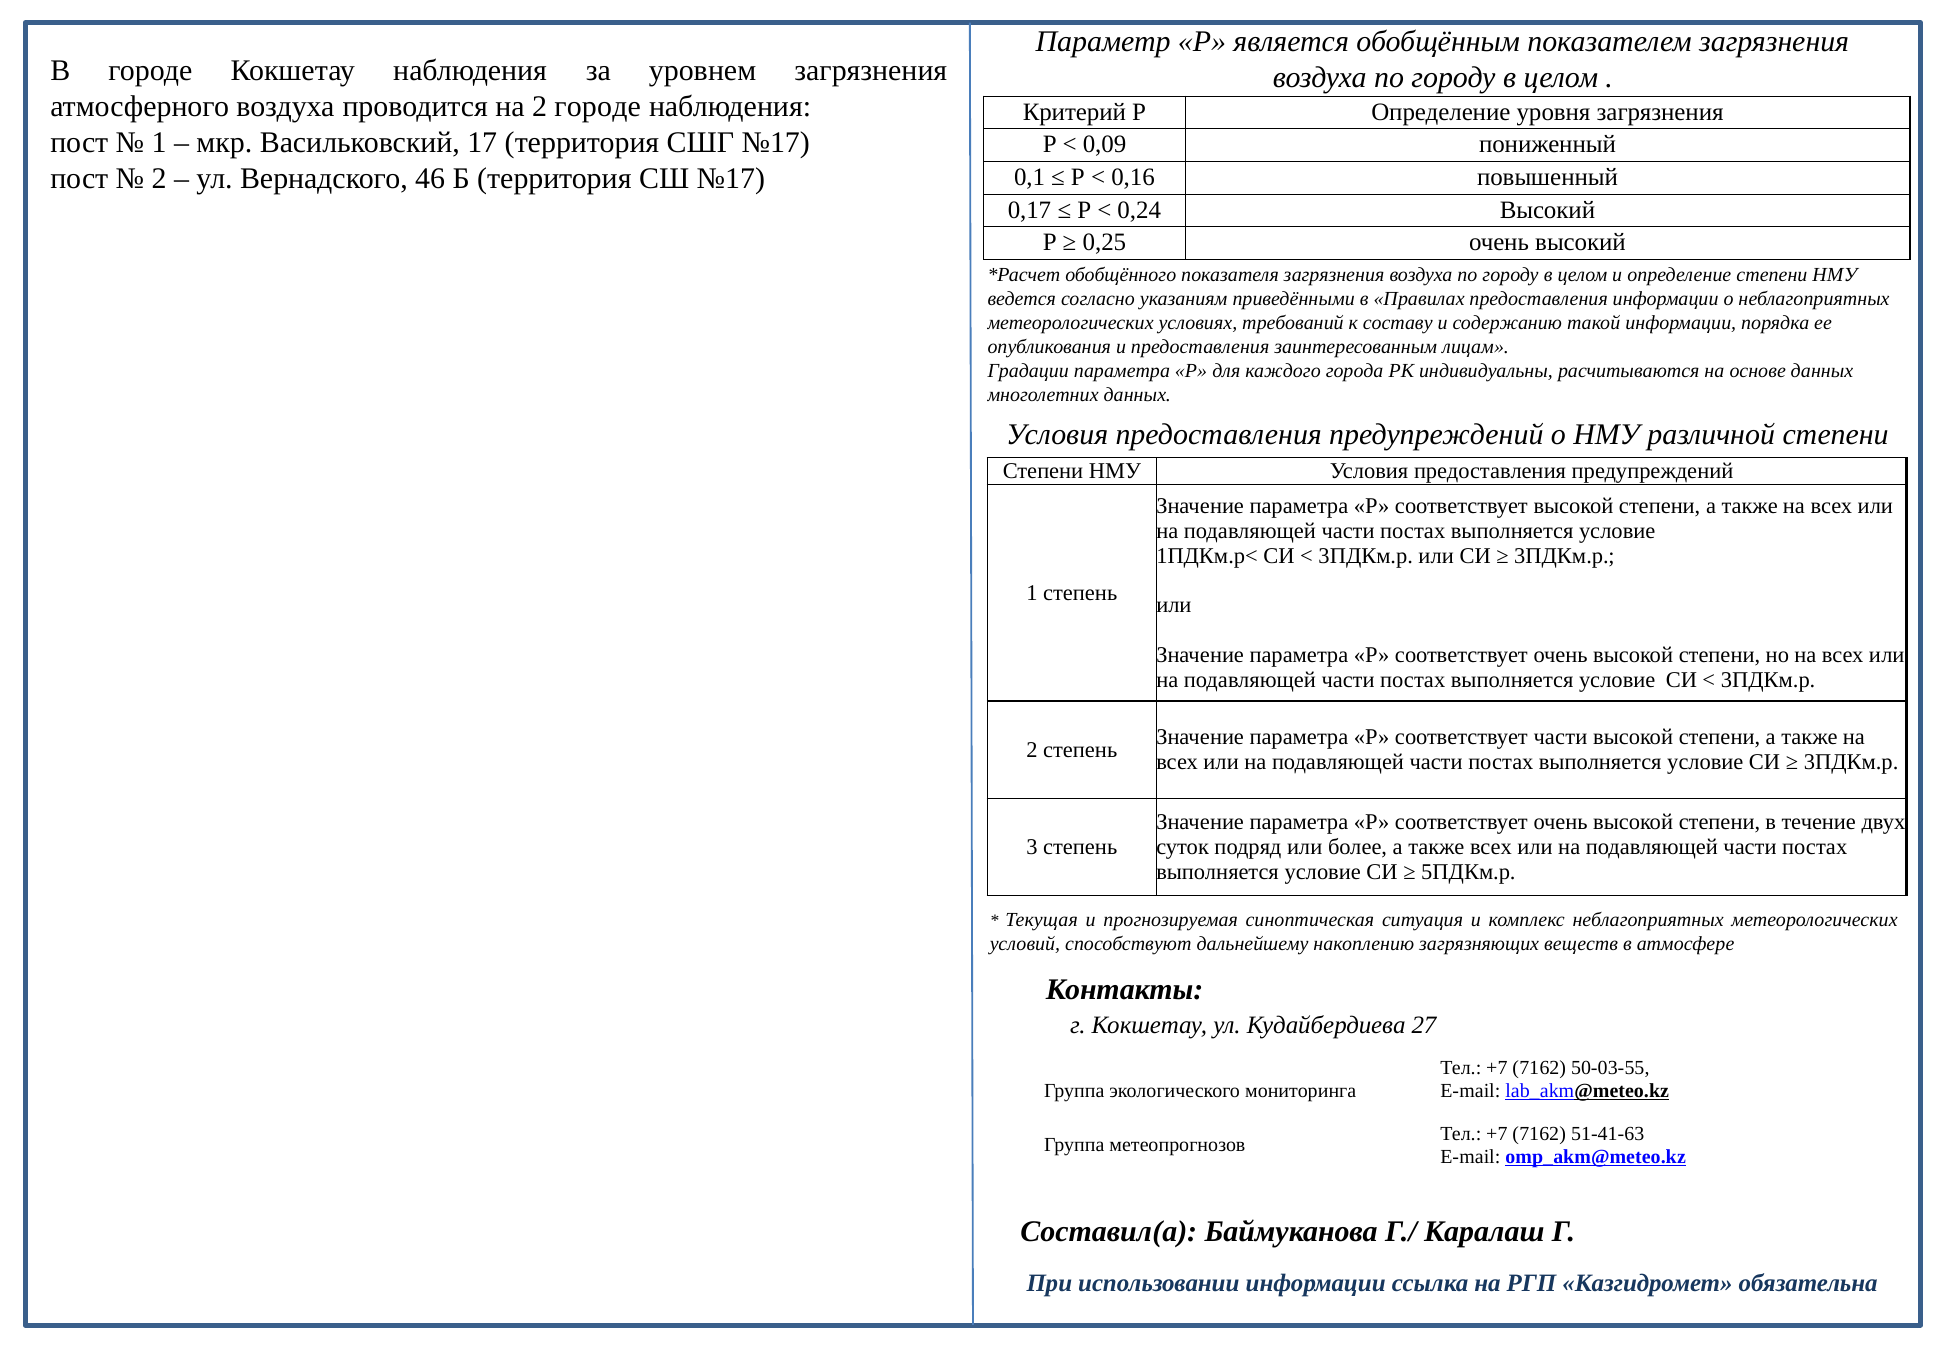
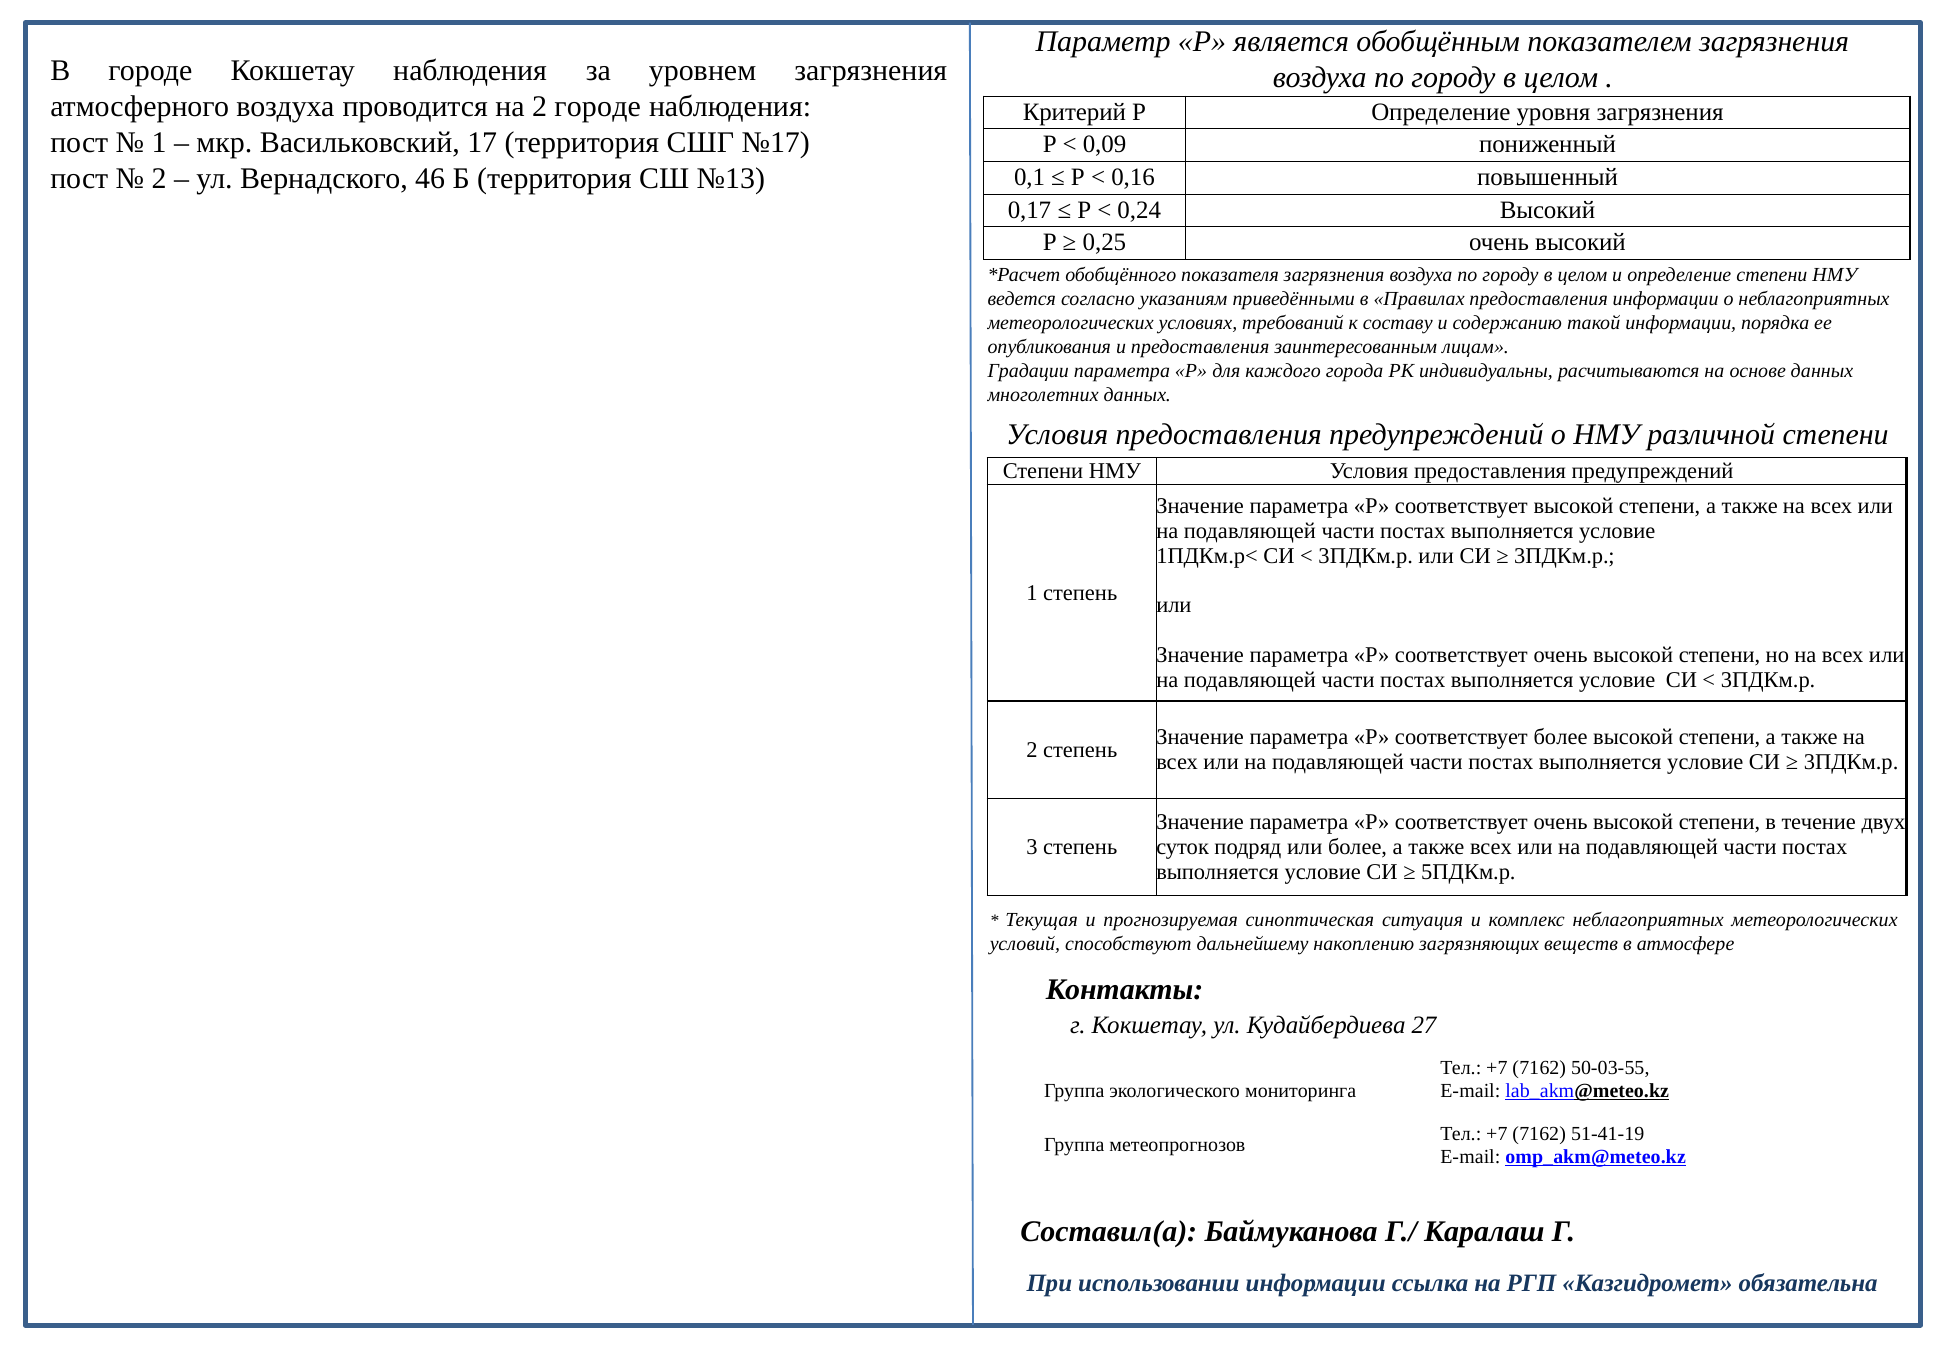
СШ №17: №17 -> №13
соответствует части: части -> более
51-41-63: 51-41-63 -> 51-41-19
